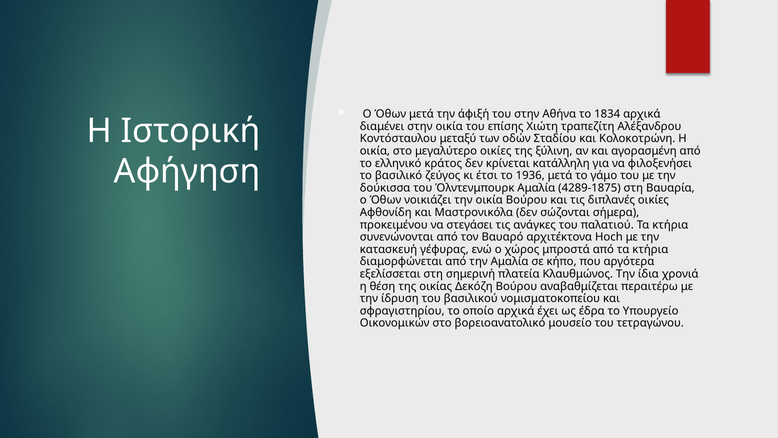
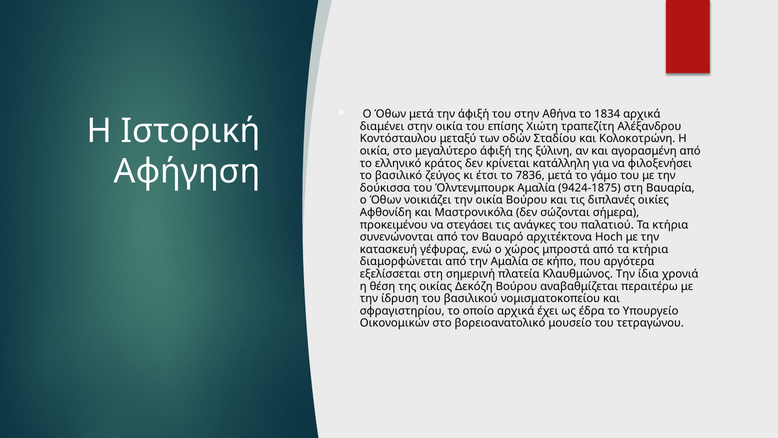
μεγαλύτερο οικίες: οικίες -> άφιξή
1936: 1936 -> 7836
4289-1875: 4289-1875 -> 9424-1875
